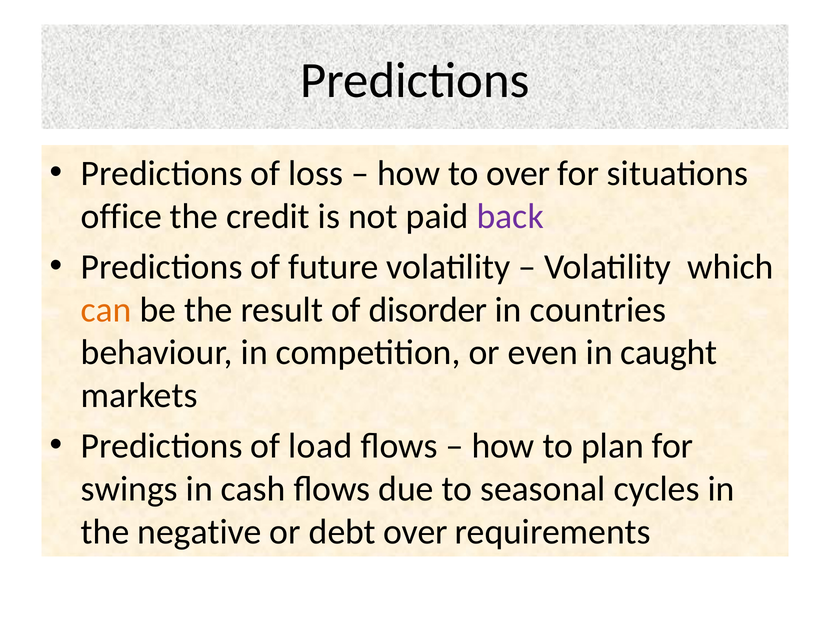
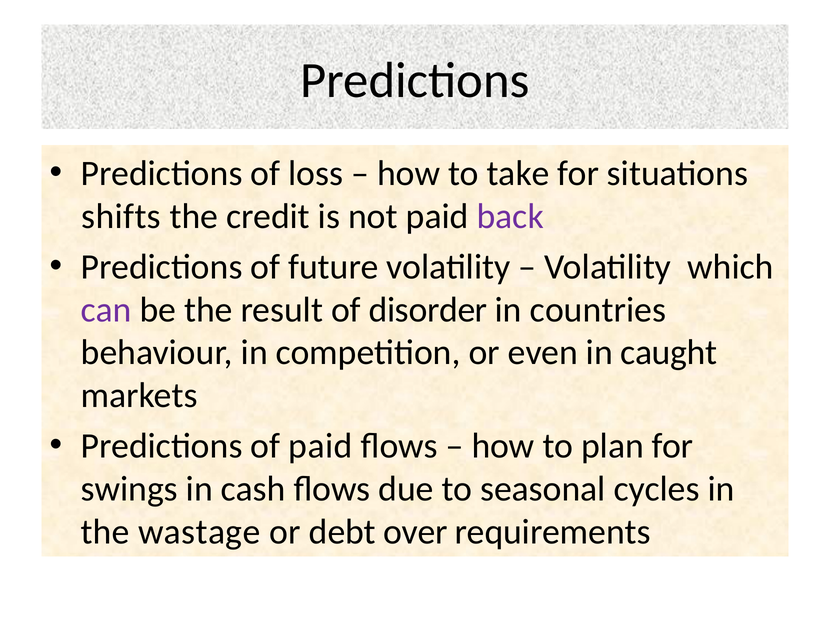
to over: over -> take
office: office -> shifts
can colour: orange -> purple
of load: load -> paid
negative: negative -> wastage
